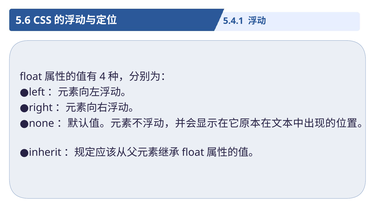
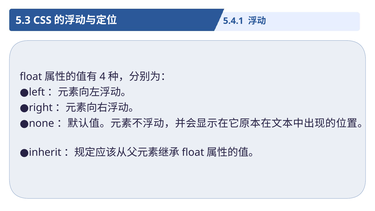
5.6: 5.6 -> 5.3
